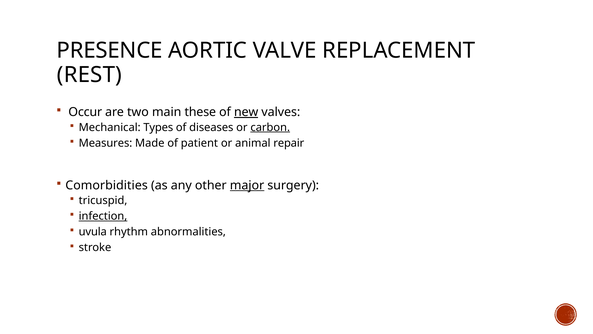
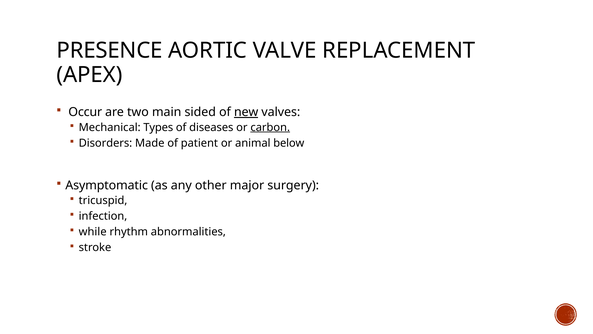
REST: REST -> APEX
these: these -> sided
Measures: Measures -> Disorders
repair: repair -> below
Comorbidities: Comorbidities -> Asymptomatic
major underline: present -> none
infection underline: present -> none
uvula: uvula -> while
